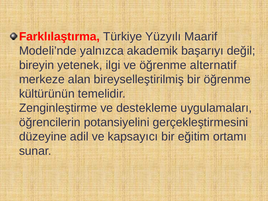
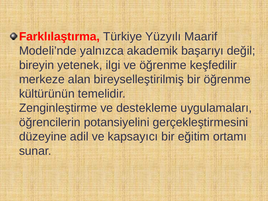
alternatif: alternatif -> keşfedilir
